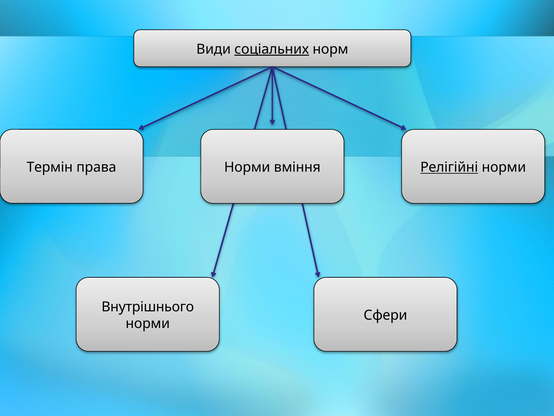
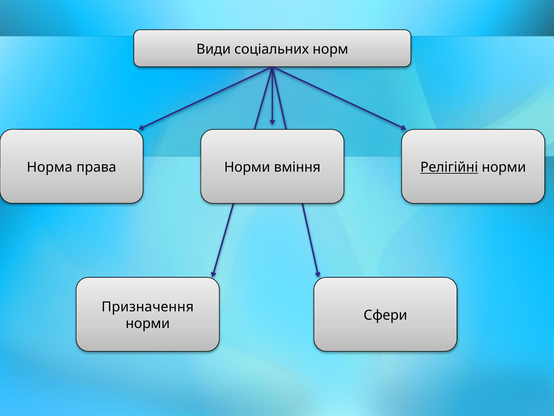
соціальних underline: present -> none
Термін: Термін -> Норма
Внутрішнього: Внутрішнього -> Призначення
